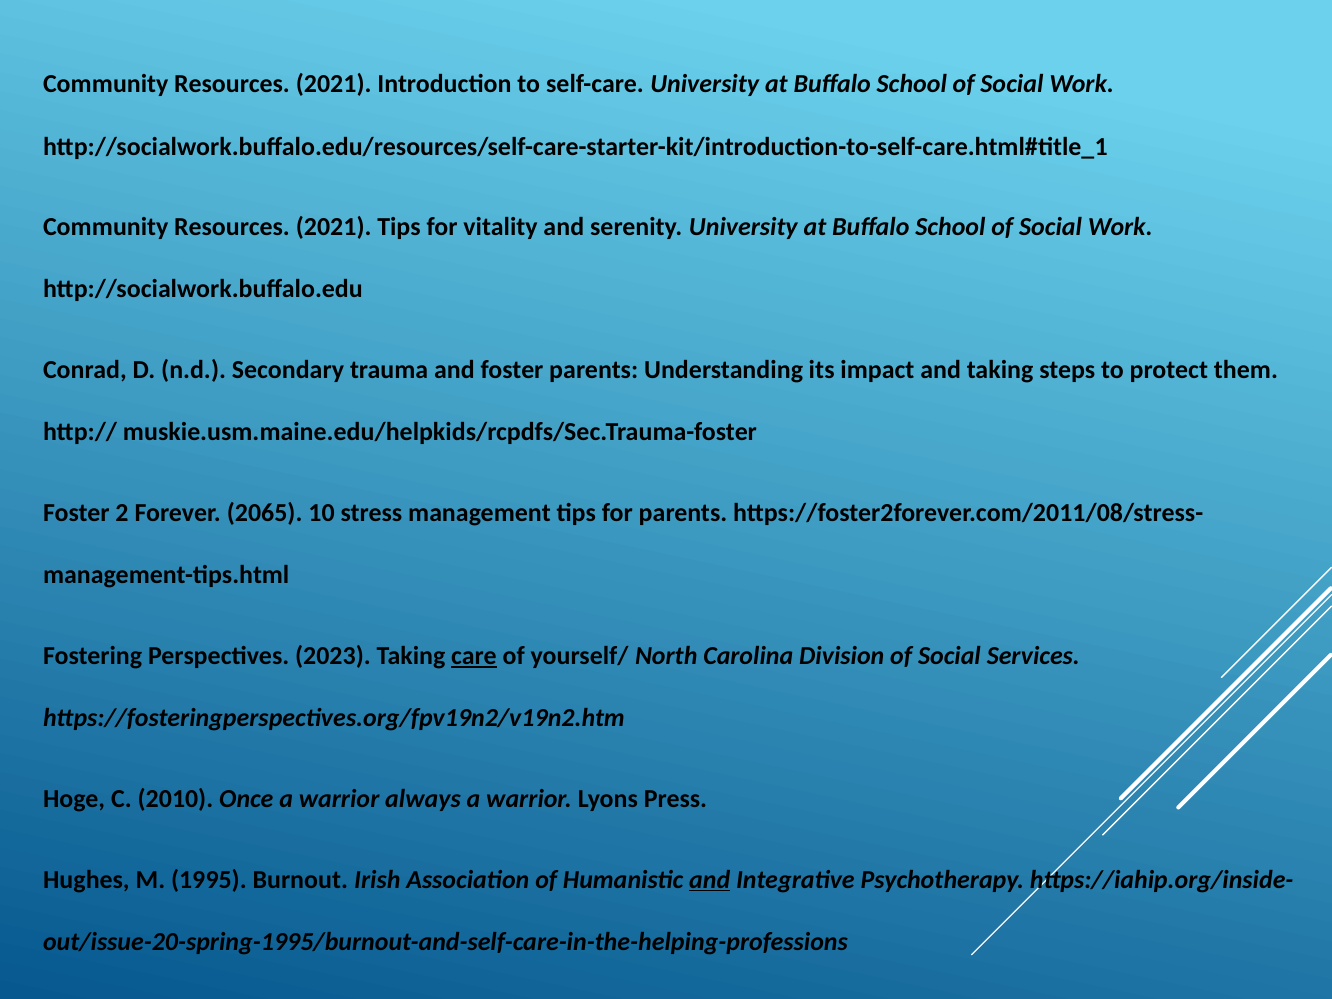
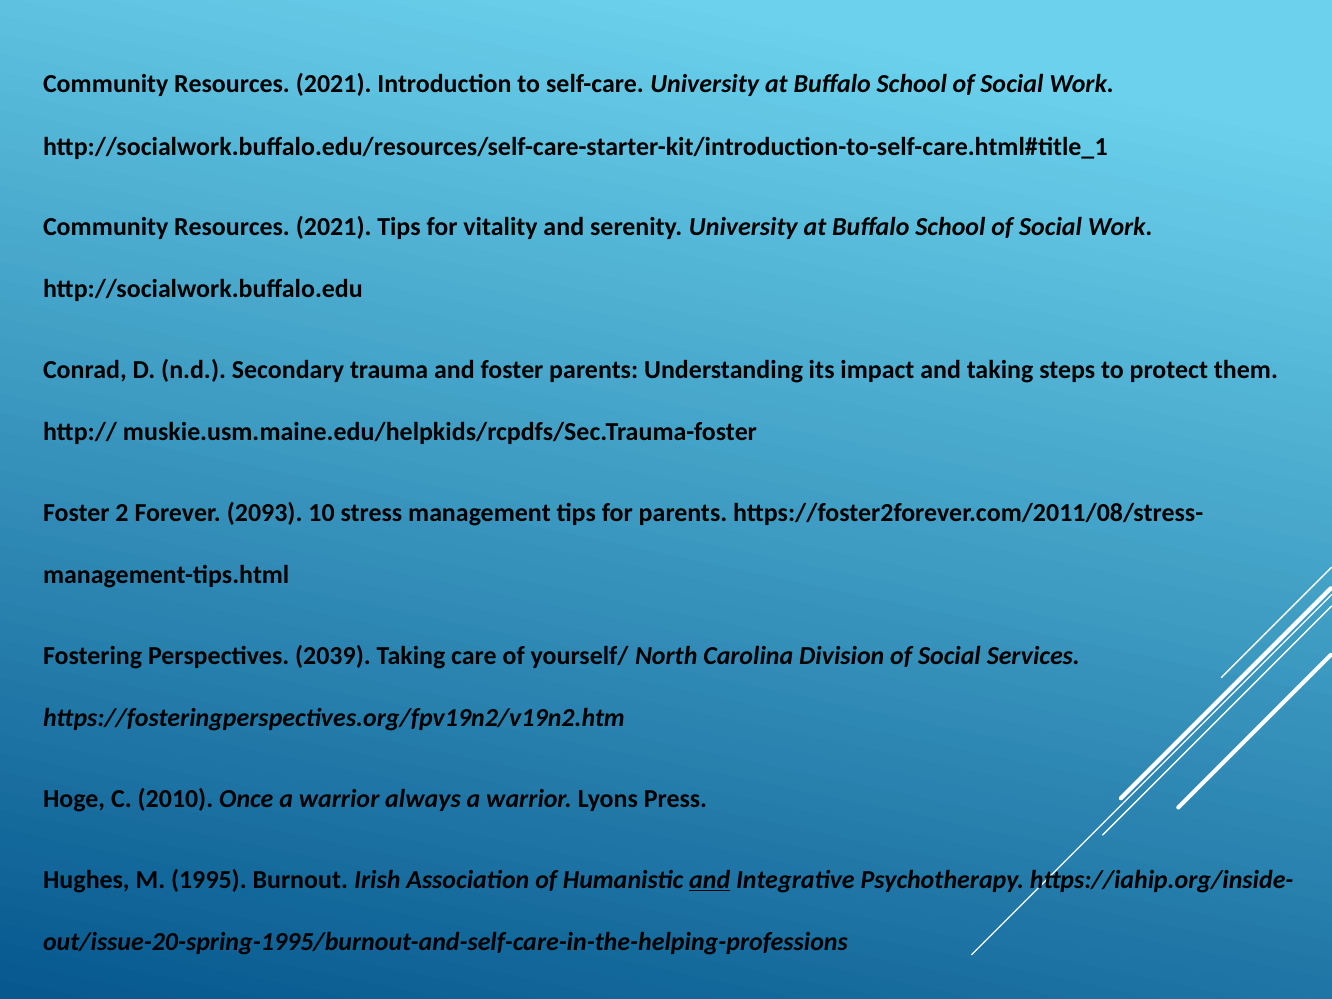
2065: 2065 -> 2093
2023: 2023 -> 2039
care underline: present -> none
